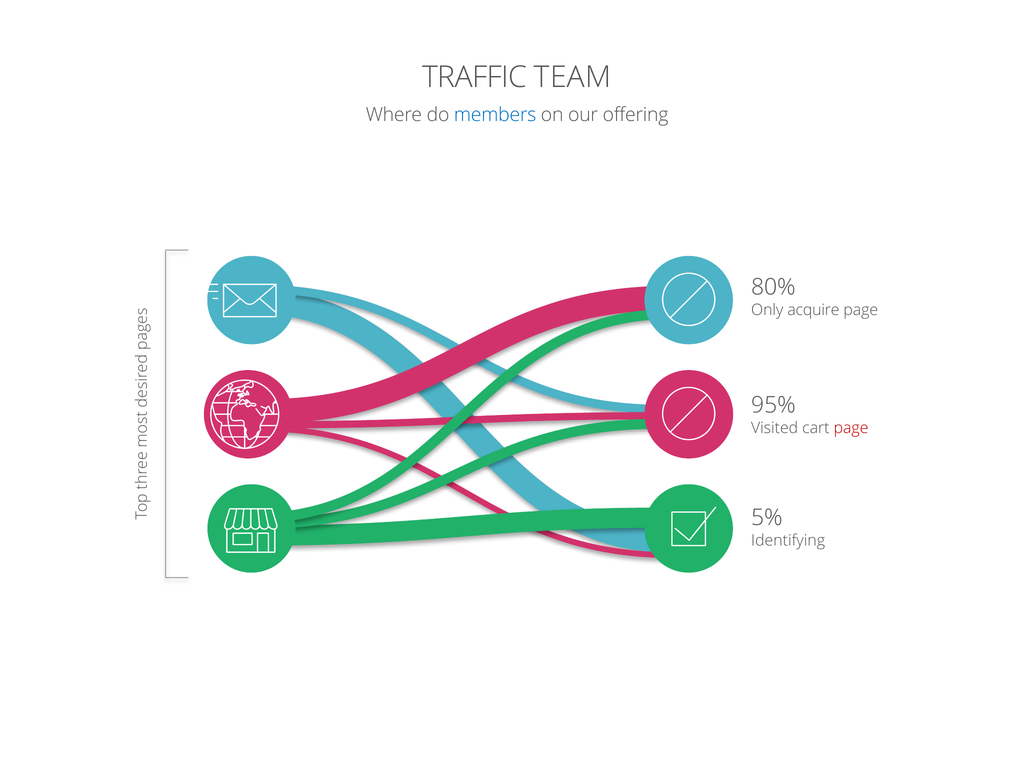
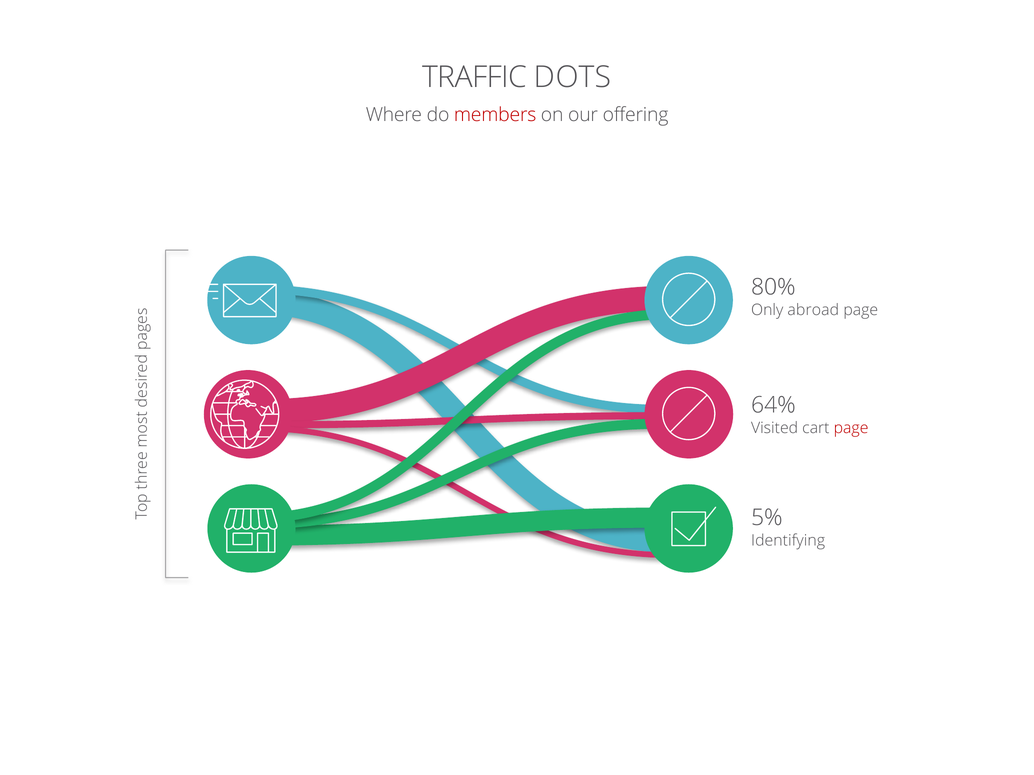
TEAM: TEAM -> DOTS
members colour: blue -> red
acquire: acquire -> abroad
95%: 95% -> 64%
